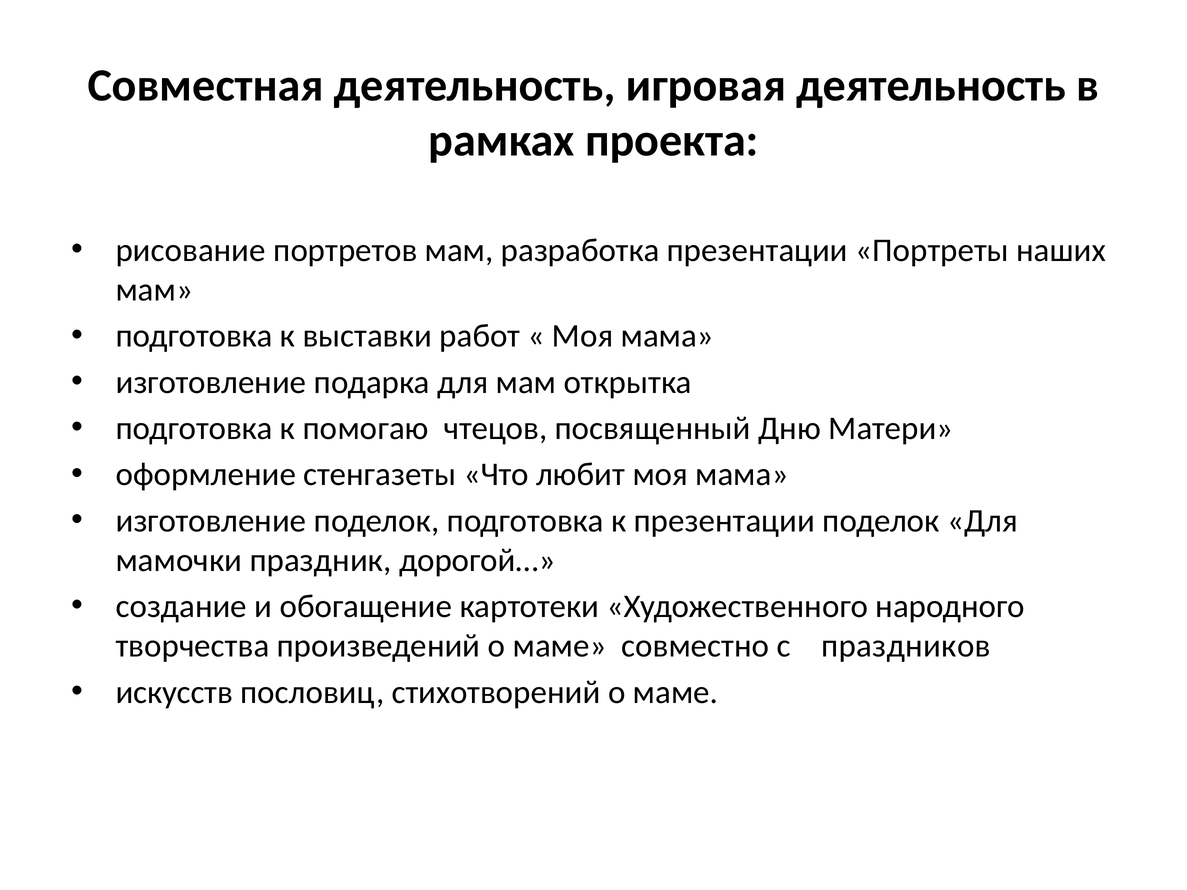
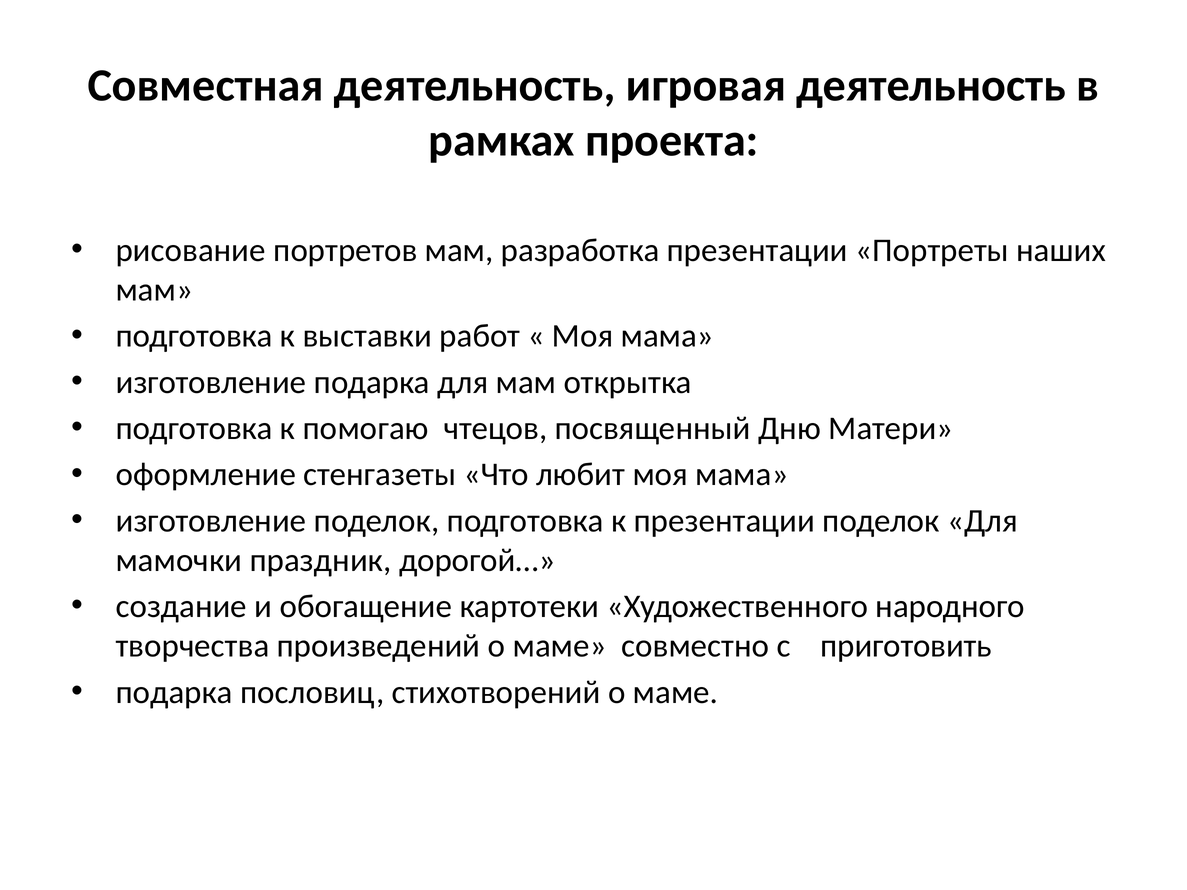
праздников: праздников -> приготовить
искусств at (174, 692): искусств -> подарка
